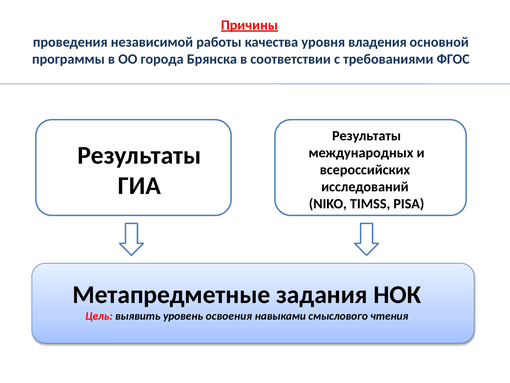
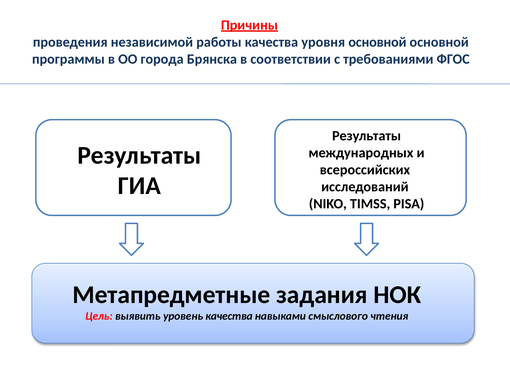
уровня владения: владения -> основной
уровень освоения: освоения -> качества
